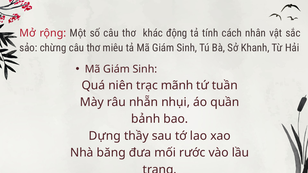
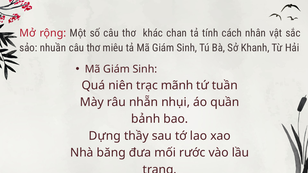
động: động -> chan
chừng: chừng -> nhuần
